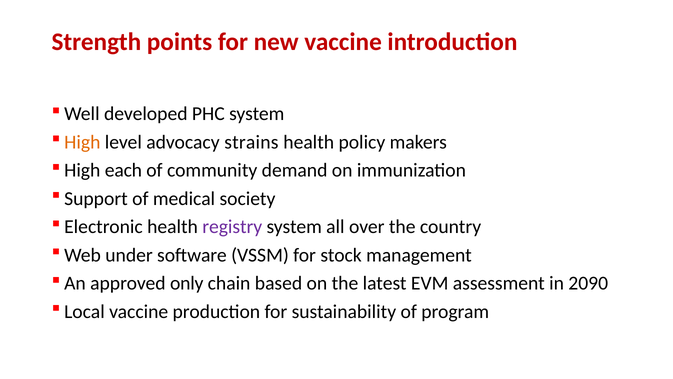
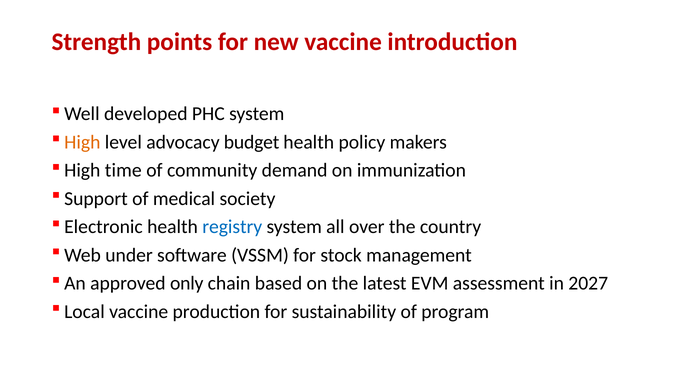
strains: strains -> budget
each: each -> time
registry colour: purple -> blue
2090: 2090 -> 2027
